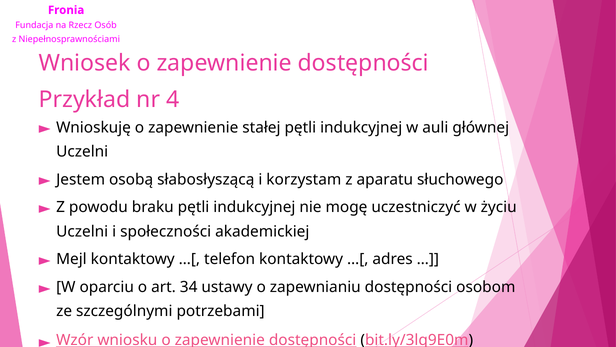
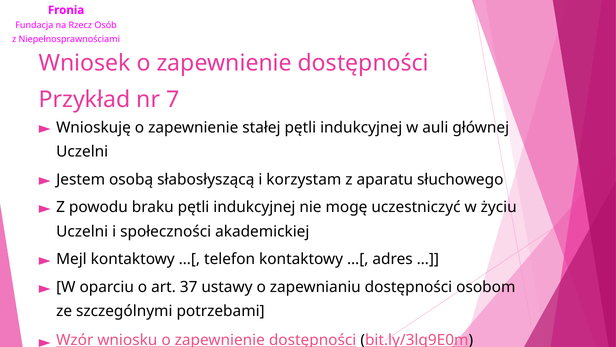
4: 4 -> 7
34: 34 -> 37
